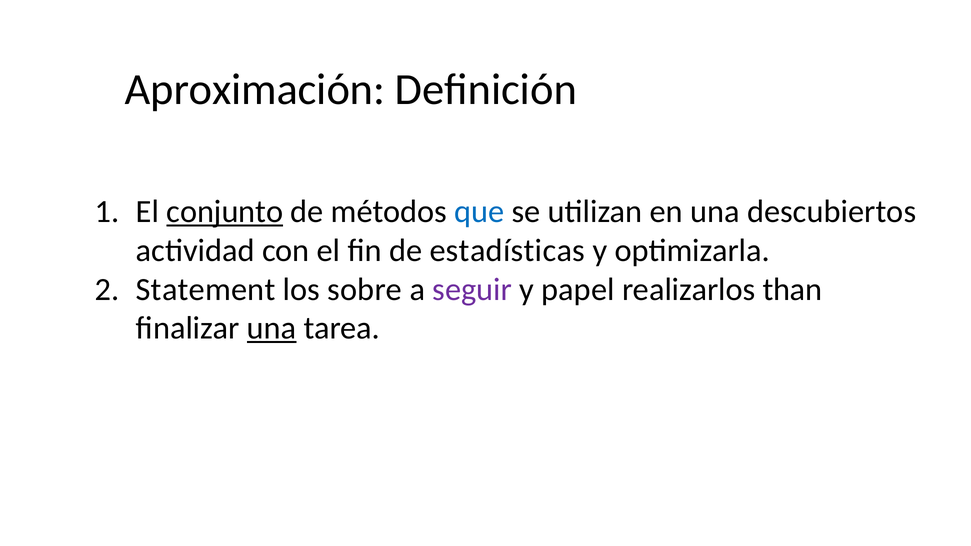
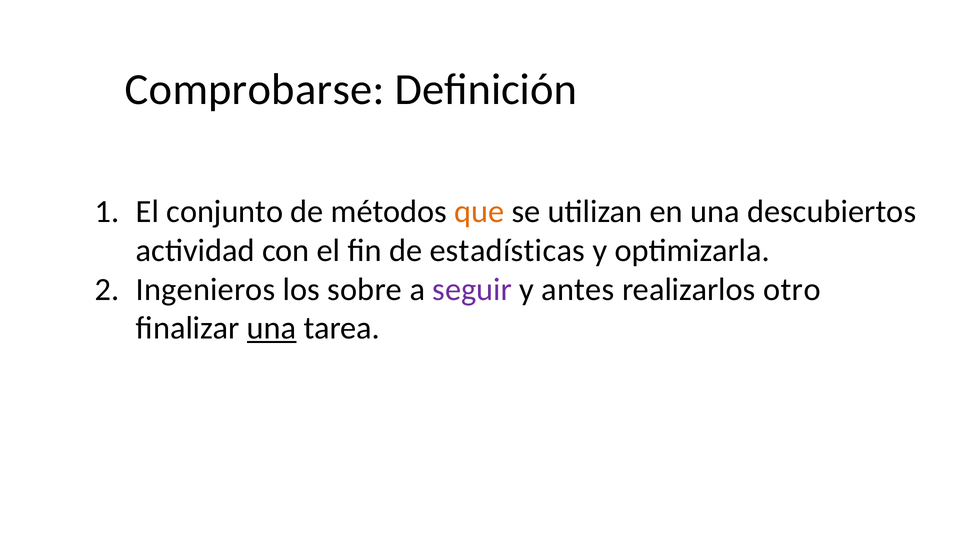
Aproximación: Aproximación -> Comprobarse
conjunto underline: present -> none
que colour: blue -> orange
Statement: Statement -> Ingenieros
papel: papel -> antes
than: than -> otro
